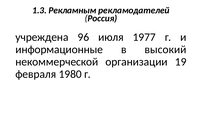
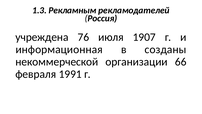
96: 96 -> 76
1977: 1977 -> 1907
информационные: информационные -> информационная
высокий: высокий -> созданы
19: 19 -> 66
1980: 1980 -> 1991
